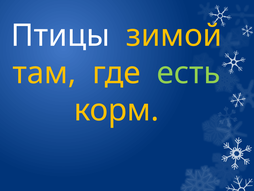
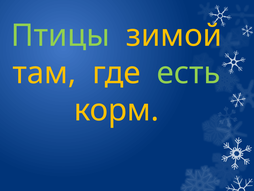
Птицы colour: white -> light green
